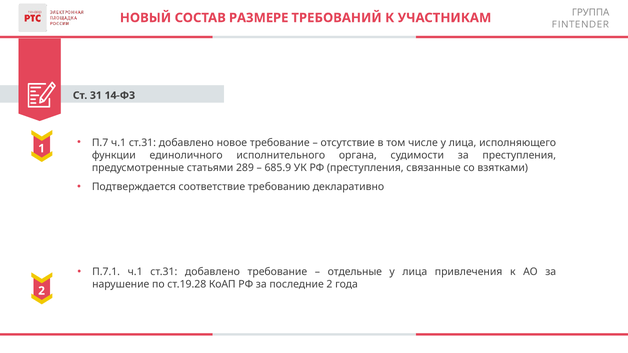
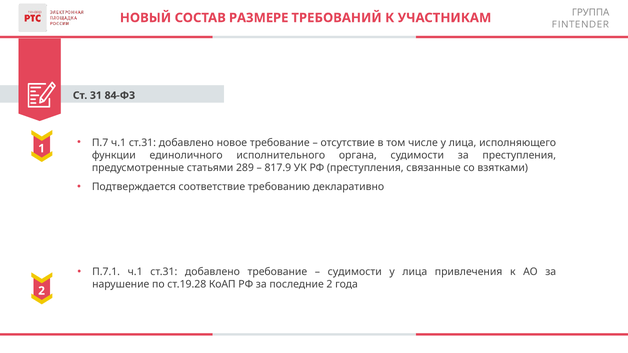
14-ФЗ: 14-ФЗ -> 84-ФЗ
685.9: 685.9 -> 817.9
отдельные at (355, 272): отдельные -> судимости
